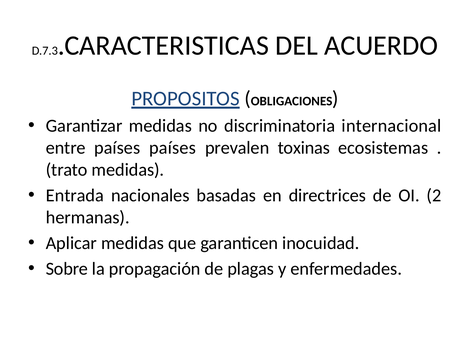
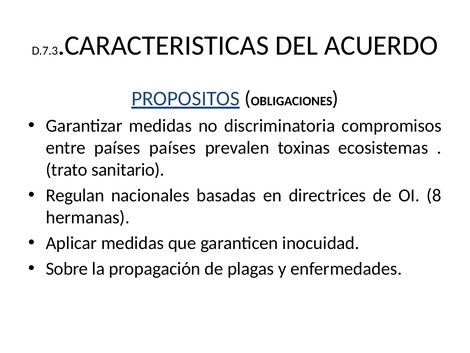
internacional: internacional -> compromisos
medidas at (128, 169): medidas -> sanitario
Entrada: Entrada -> Regulan
2: 2 -> 8
